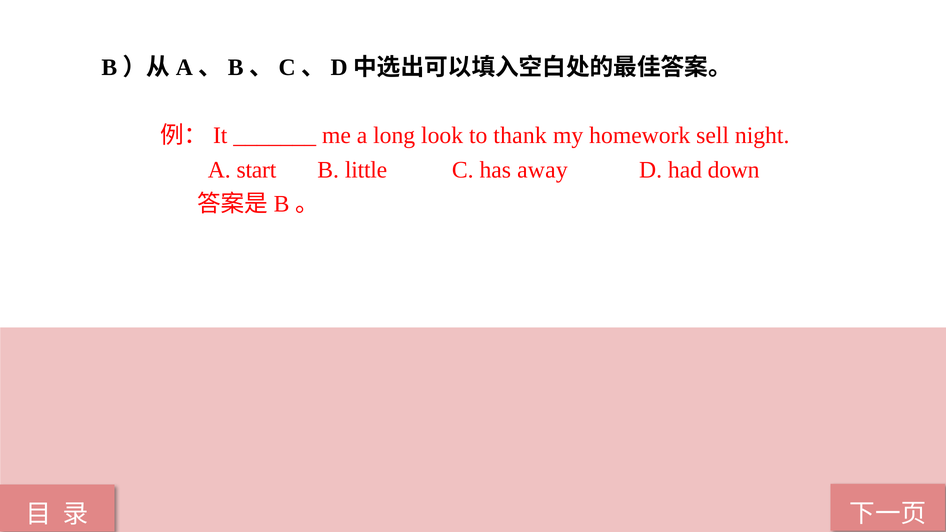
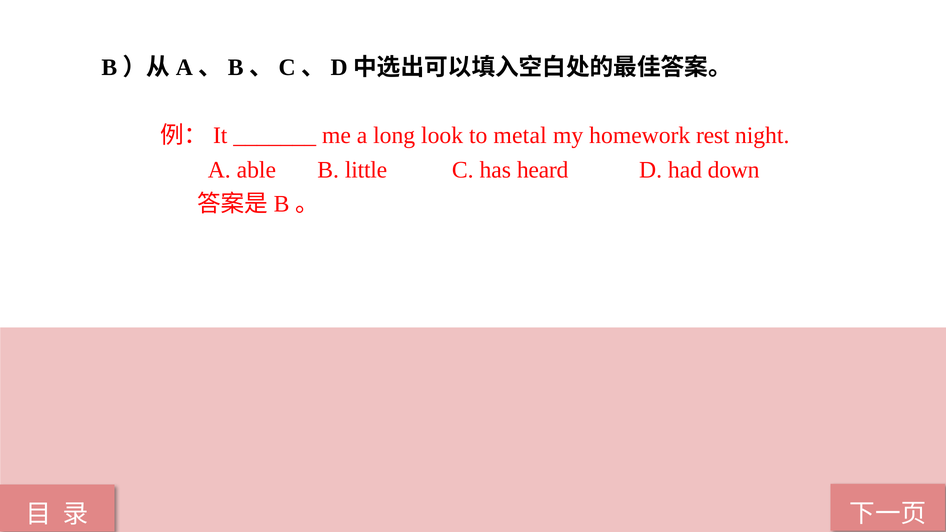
thank: thank -> metal
sell: sell -> rest
start: start -> able
away: away -> heard
